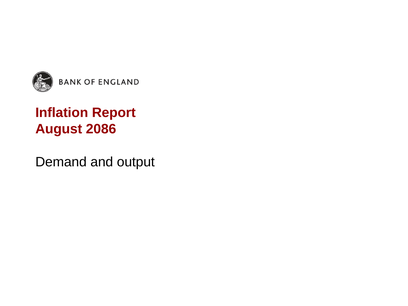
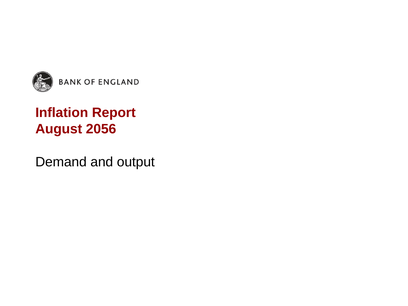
2086: 2086 -> 2056
